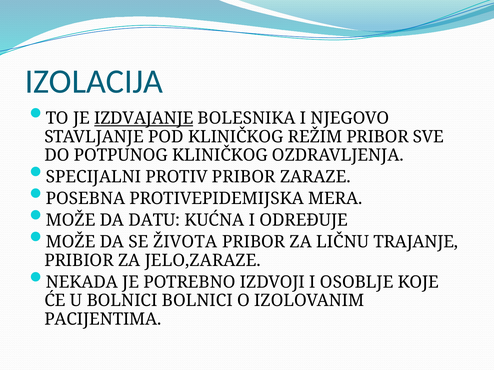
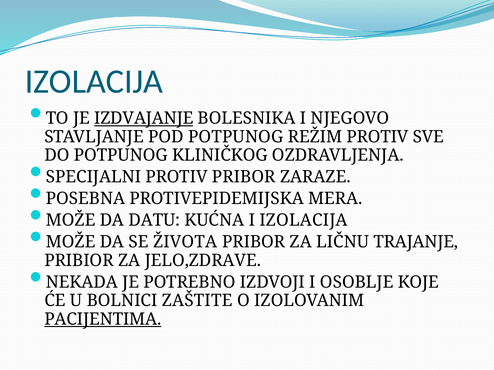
POD KLINIČKOG: KLINIČKOG -> POTPUNOG
REŽIM PRIBOR: PRIBOR -> PROTIV
I ODREĐUJE: ODREĐUJE -> IZOLACIJA
JELO,ZARAZE: JELO,ZARAZE -> JELO,ZDRAVE
BOLNICI BOLNICI: BOLNICI -> ZAŠTITE
PACIJENTIMA underline: none -> present
